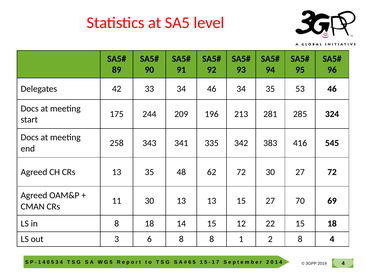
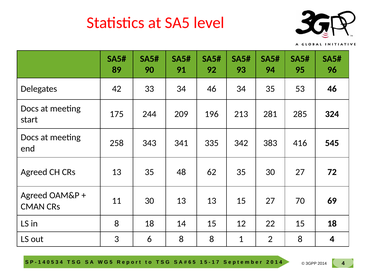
62 72: 72 -> 35
